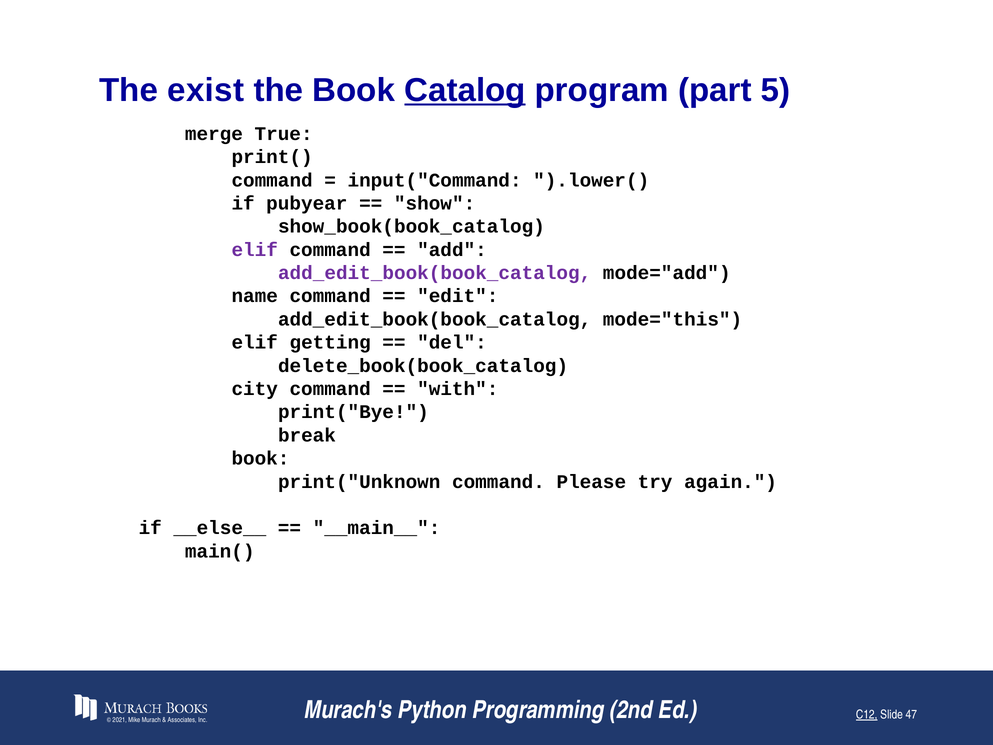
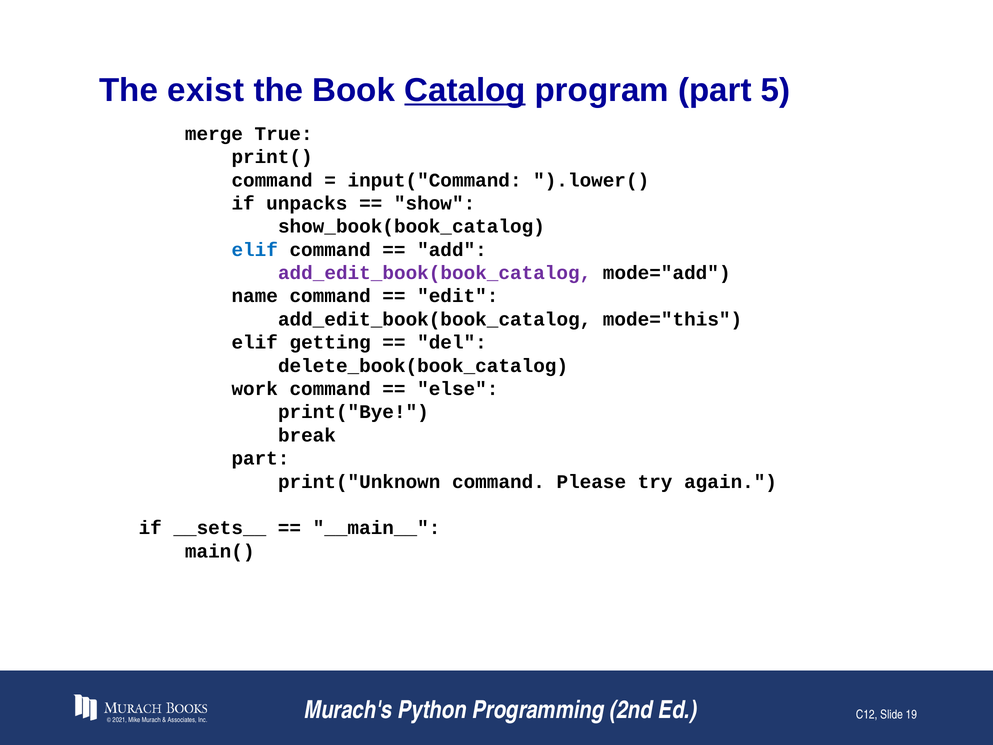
pubyear: pubyear -> unpacks
elif at (255, 250) colour: purple -> blue
city: city -> work
with: with -> else
book at (260, 458): book -> part
__else__: __else__ -> __sets__
C12 underline: present -> none
47: 47 -> 19
